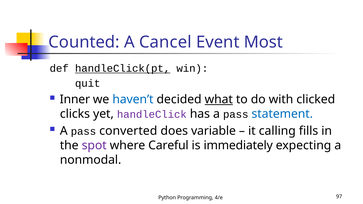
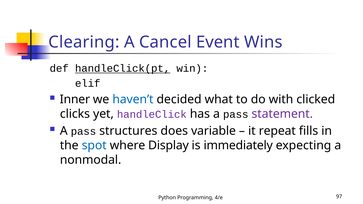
Counted: Counted -> Clearing
Most: Most -> Wins
quit: quit -> elif
what underline: present -> none
statement colour: blue -> purple
converted: converted -> structures
calling: calling -> repeat
spot colour: purple -> blue
Careful: Careful -> Display
